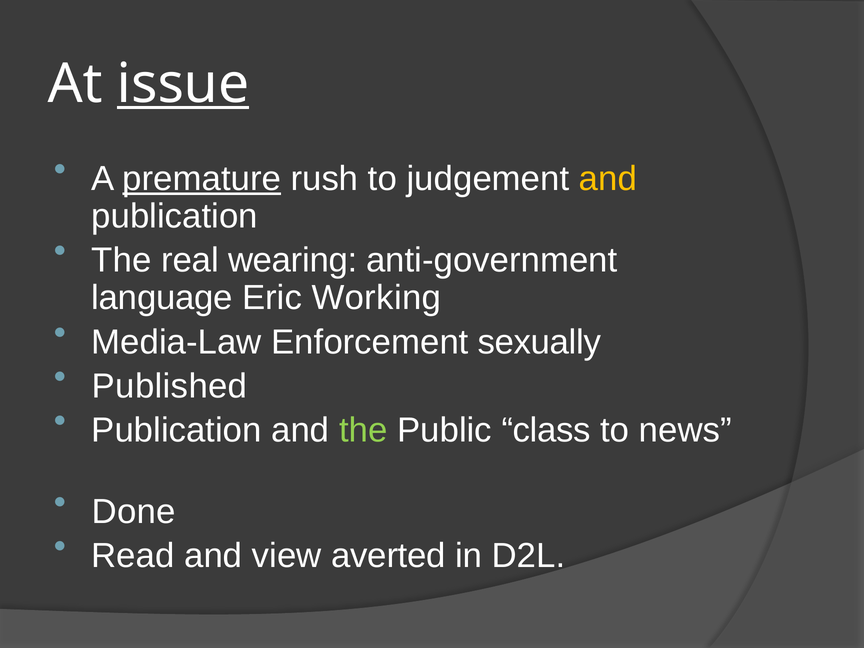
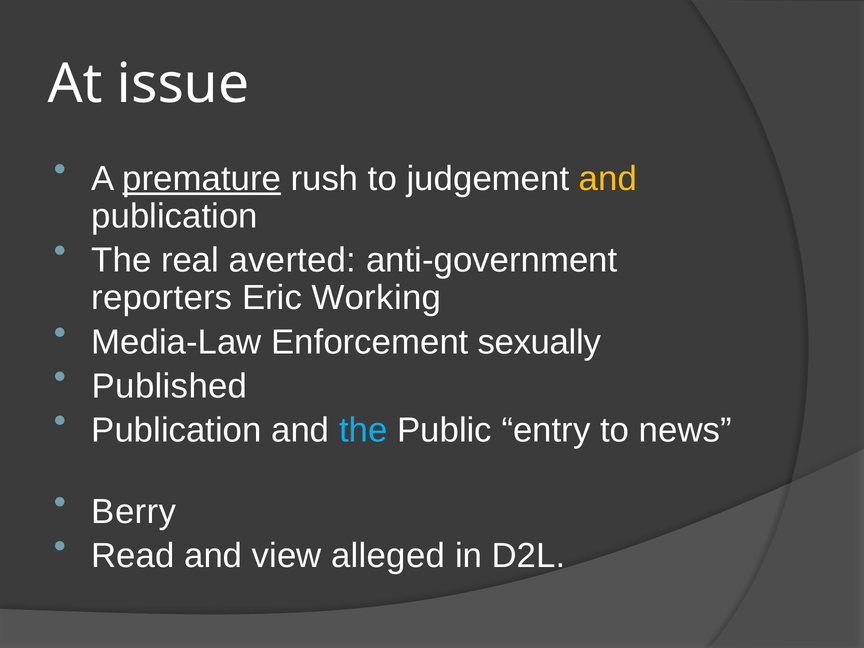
issue underline: present -> none
wearing: wearing -> averted
language: language -> reporters
the at (363, 430) colour: light green -> light blue
class: class -> entry
Done: Done -> Berry
averted: averted -> alleged
